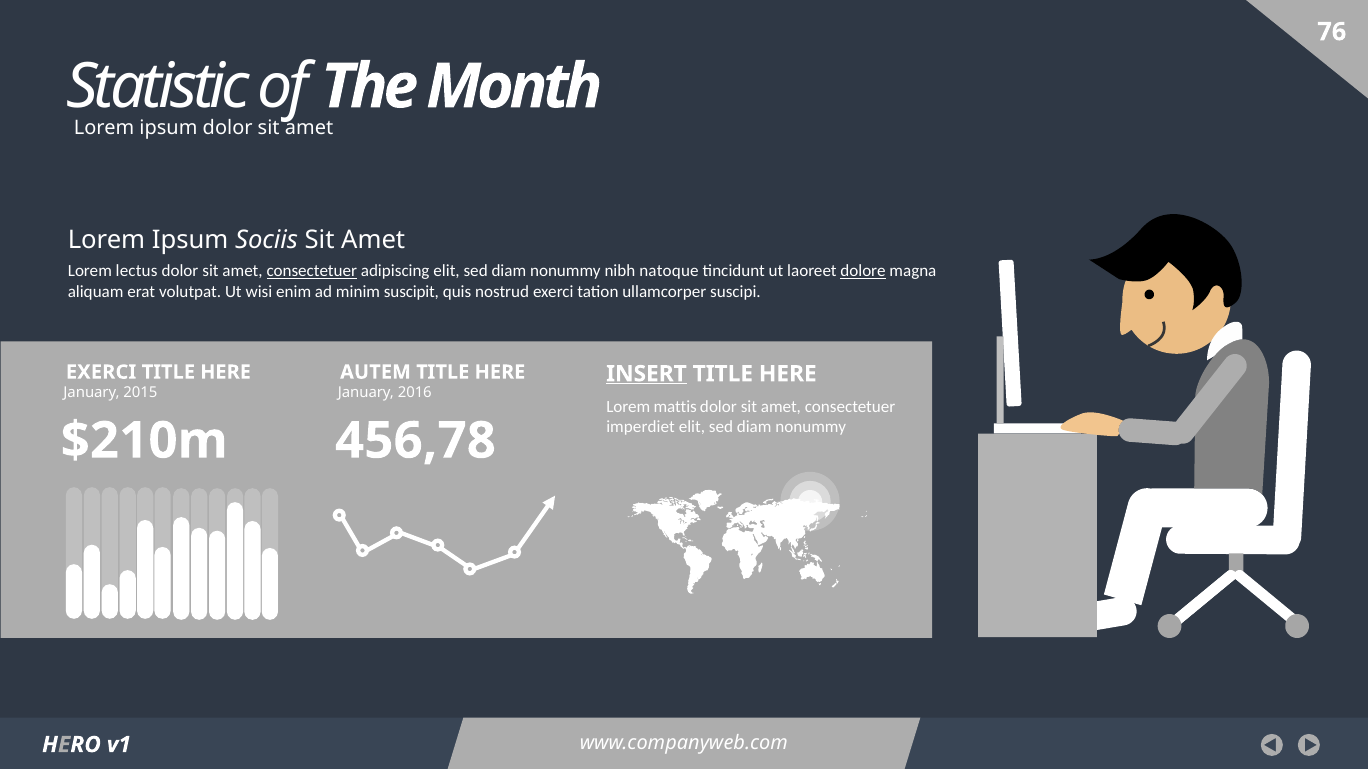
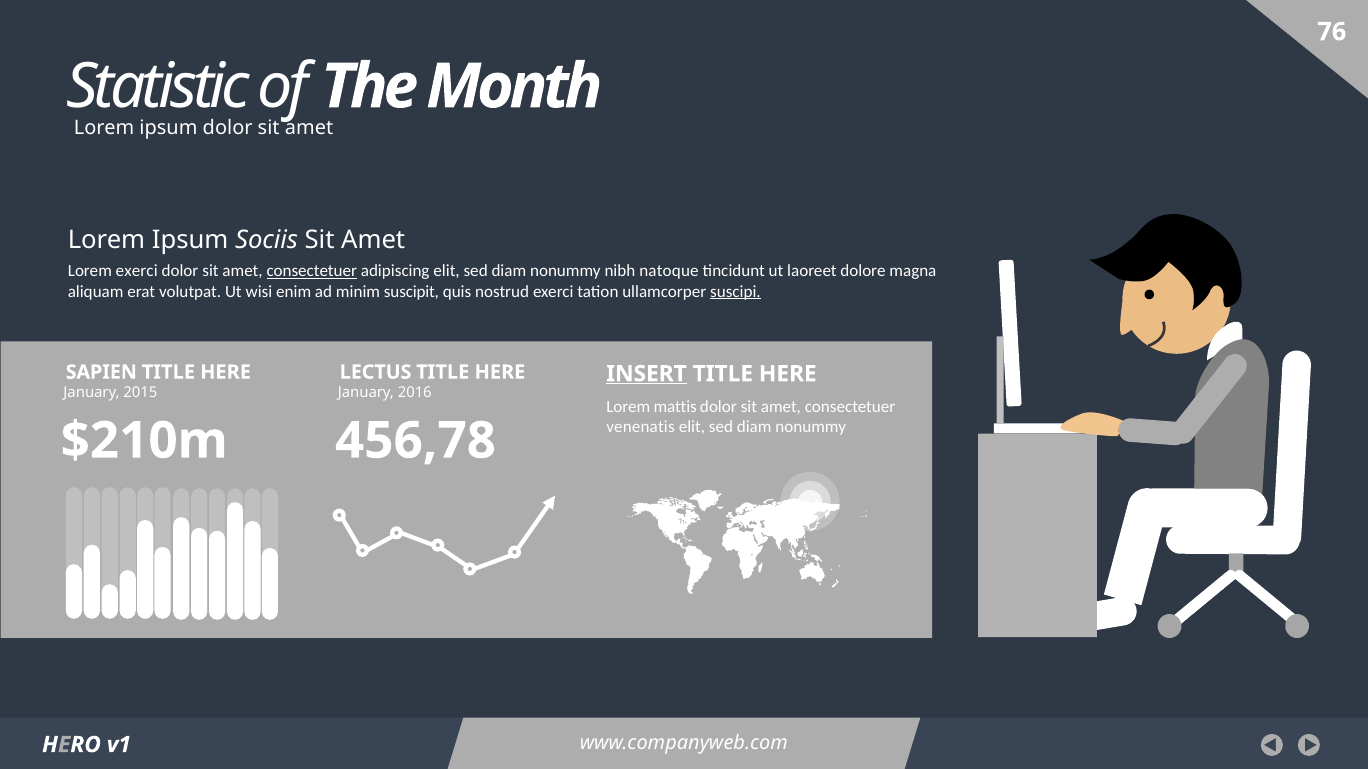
Lorem lectus: lectus -> exerci
dolore underline: present -> none
suscipi underline: none -> present
EXERCI at (101, 372): EXERCI -> SAPIEN
AUTEM: AUTEM -> LECTUS
imperdiet: imperdiet -> venenatis
